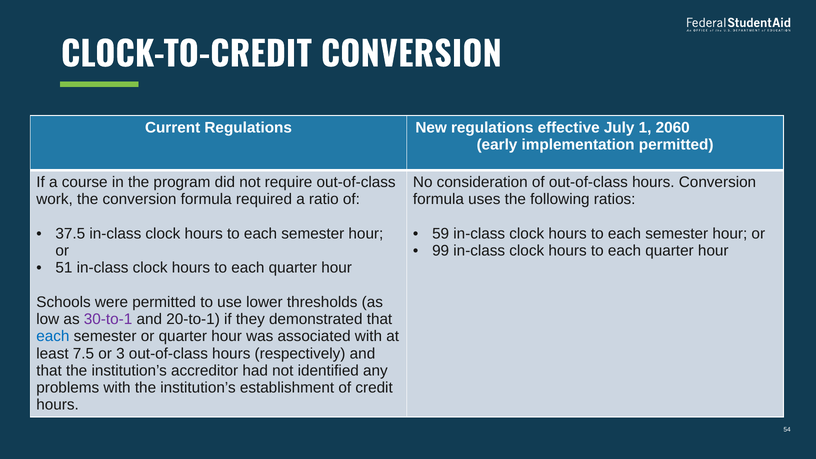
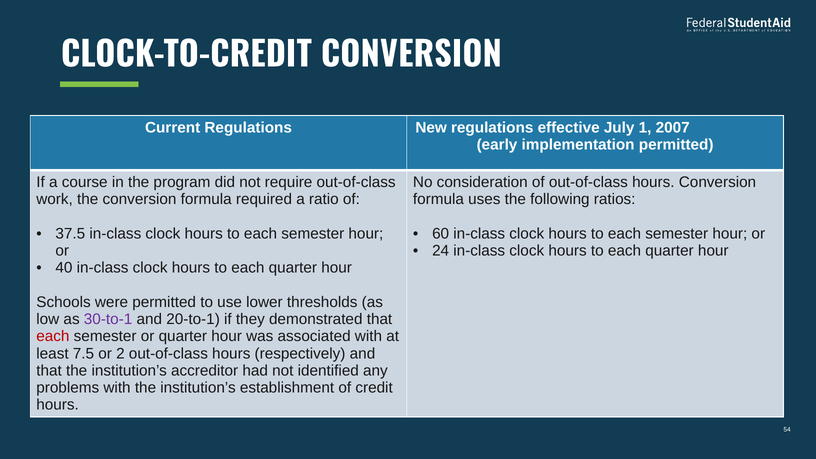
2060: 2060 -> 2007
59: 59 -> 60
99: 99 -> 24
51: 51 -> 40
each at (53, 336) colour: blue -> red
3: 3 -> 2
